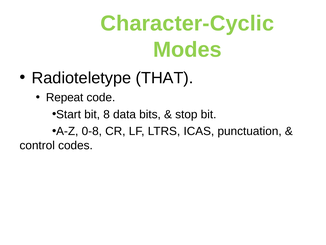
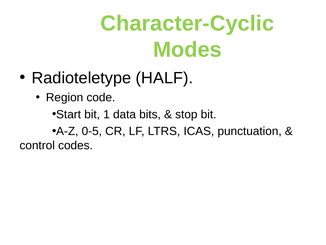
THAT: THAT -> HALF
Repeat: Repeat -> Region
8: 8 -> 1
0-8: 0-8 -> 0-5
